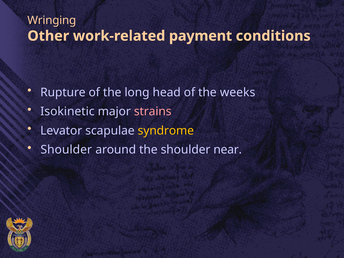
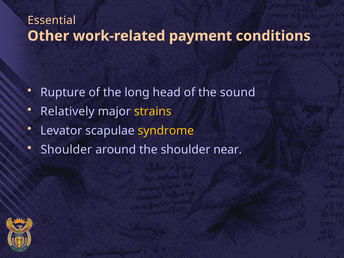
Wringing: Wringing -> Essential
weeks: weeks -> sound
Isokinetic: Isokinetic -> Relatively
strains colour: pink -> yellow
